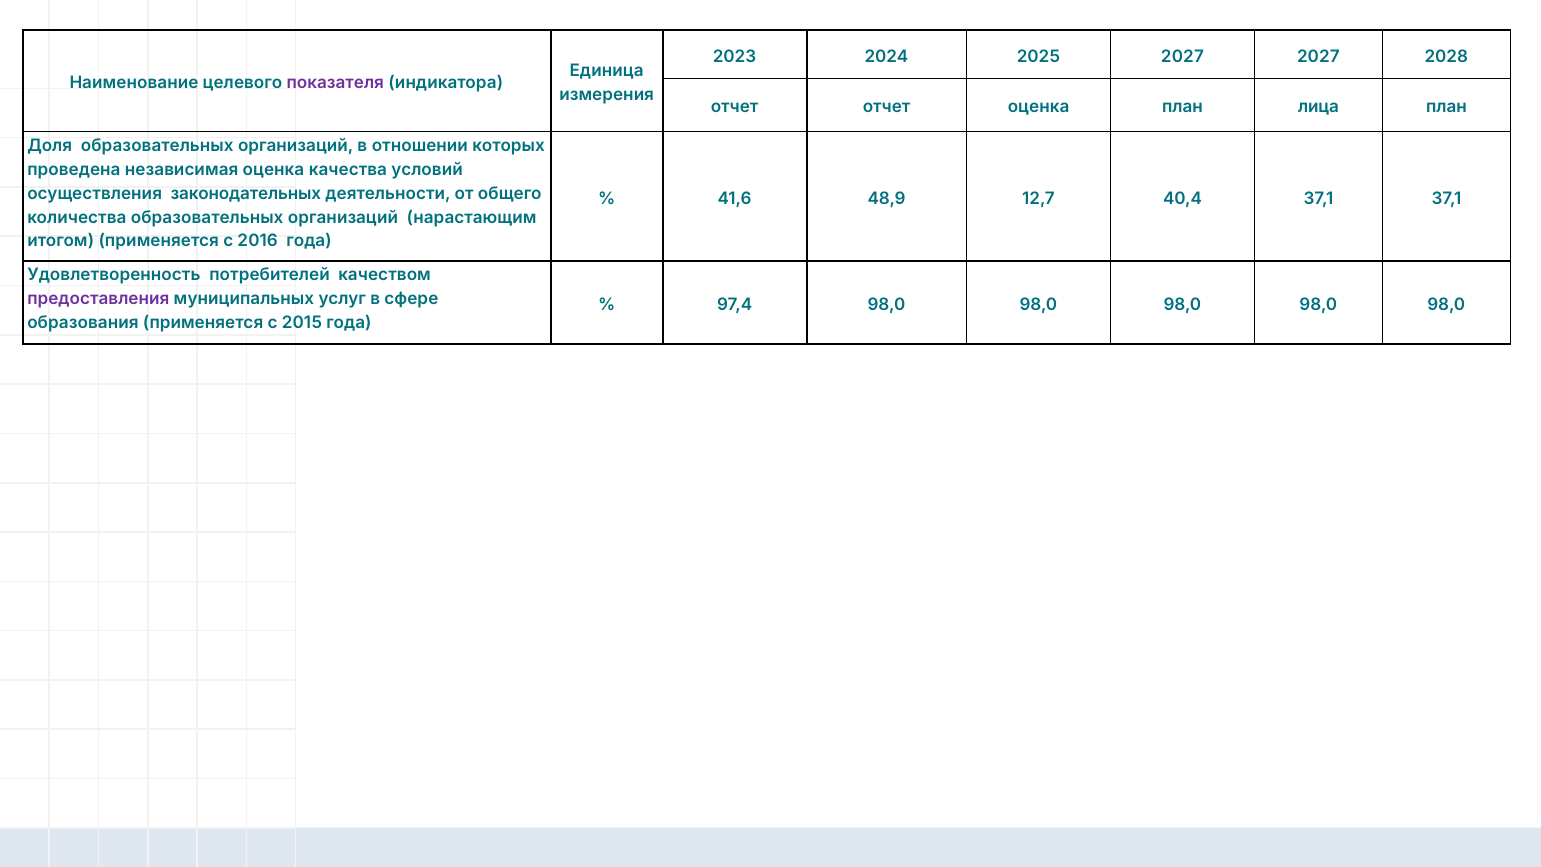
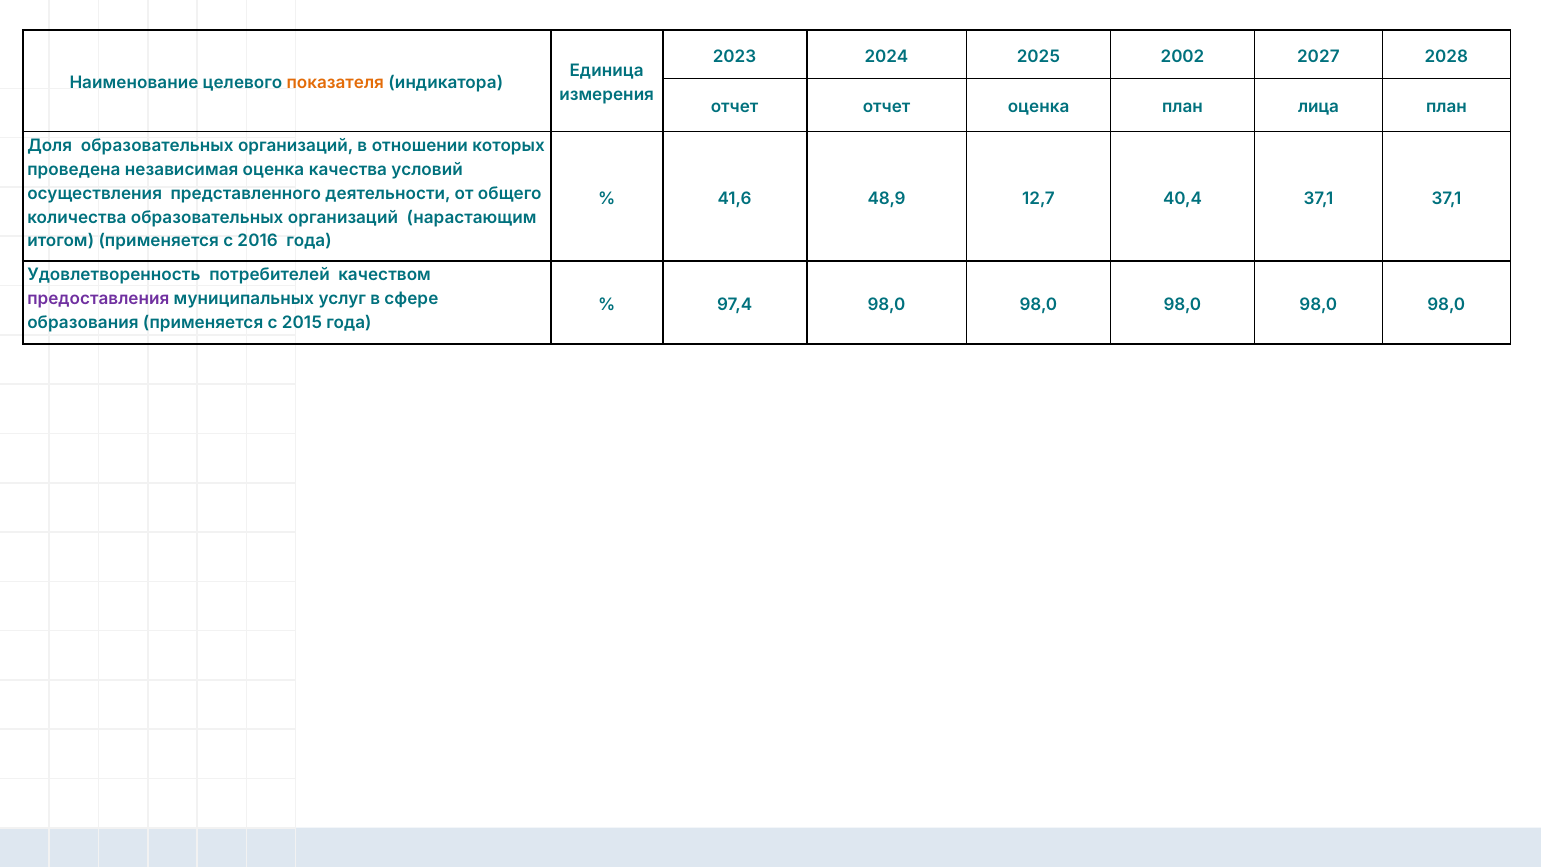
2025 2027: 2027 -> 2002
показателя colour: purple -> orange
законодательных: законодательных -> представленного
